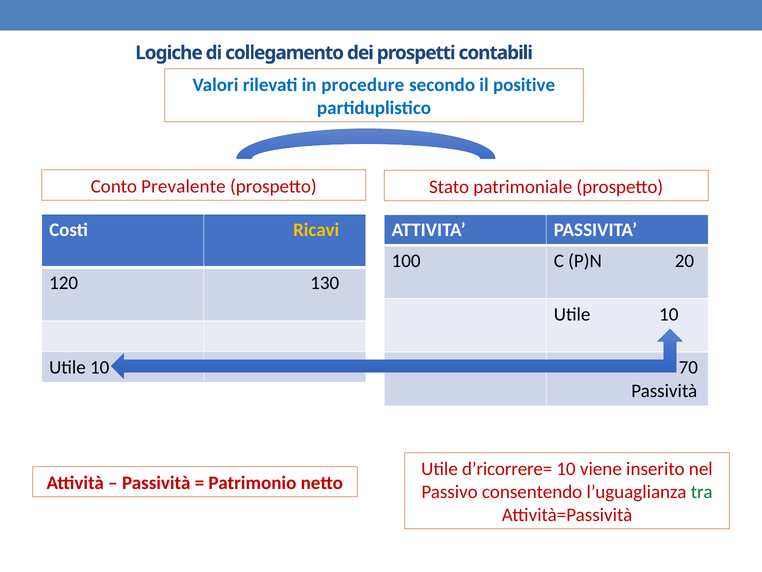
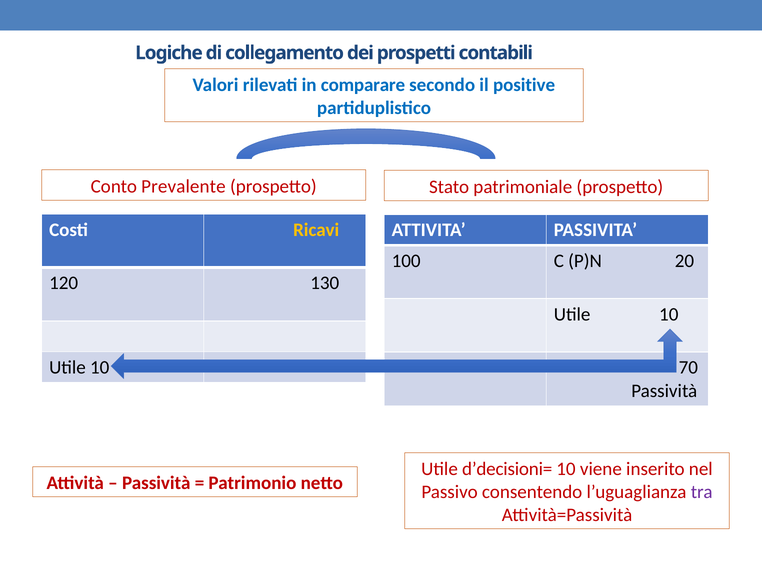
procedure: procedure -> comparare
d’ricorrere=: d’ricorrere= -> d’decisioni=
tra colour: green -> purple
